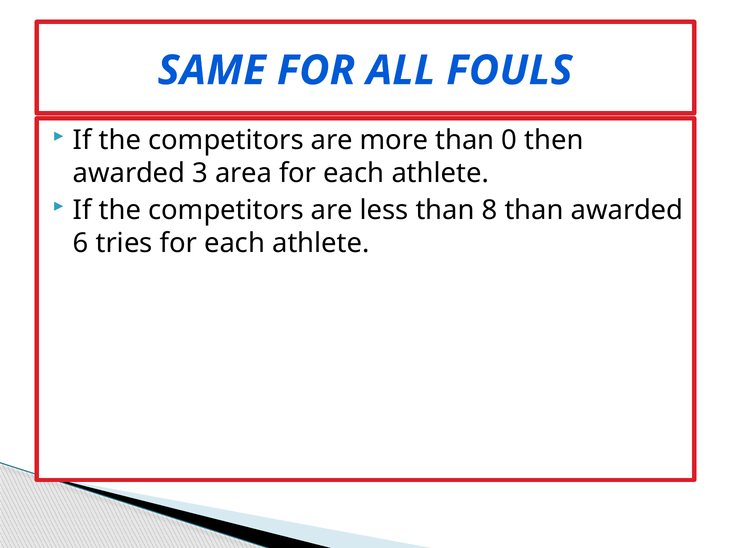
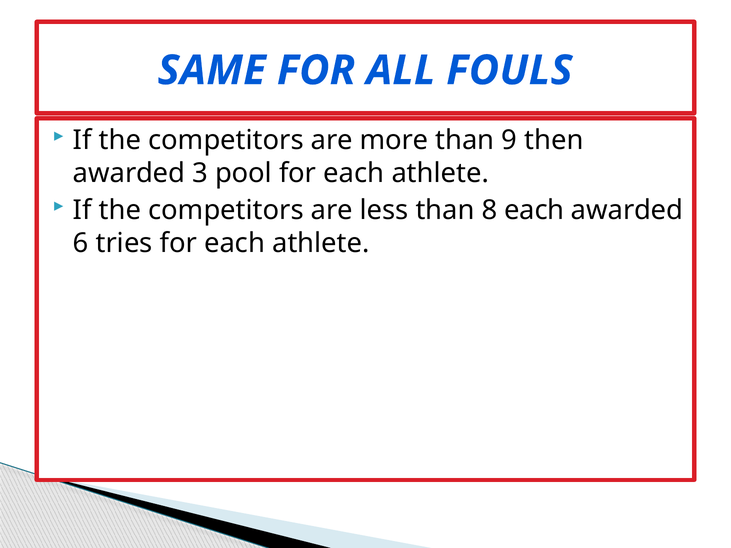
0: 0 -> 9
area: area -> pool
8 than: than -> each
